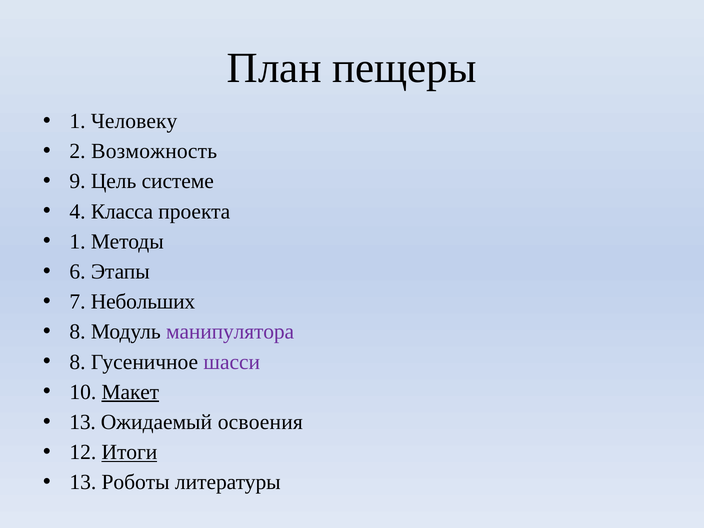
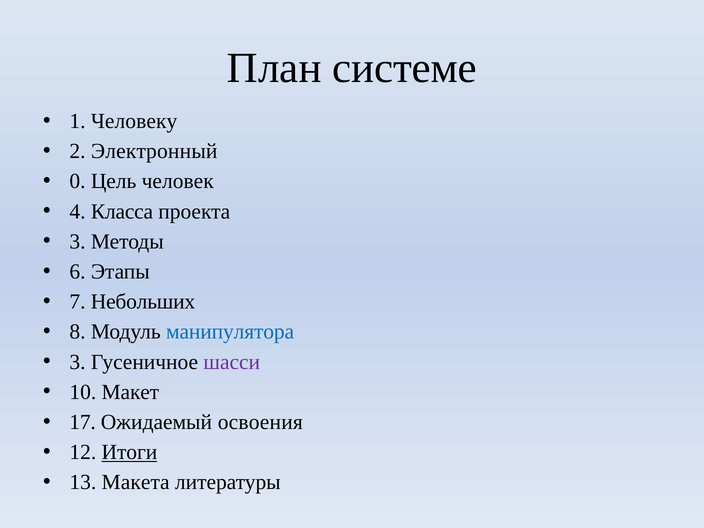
пещеры: пещеры -> системе
Возможность: Возможность -> Электронный
9: 9 -> 0
системе: системе -> человек
1 at (78, 242): 1 -> 3
манипулятора colour: purple -> blue
8 at (78, 362): 8 -> 3
Макет underline: present -> none
13 at (83, 422): 13 -> 17
Роботы: Роботы -> Макета
